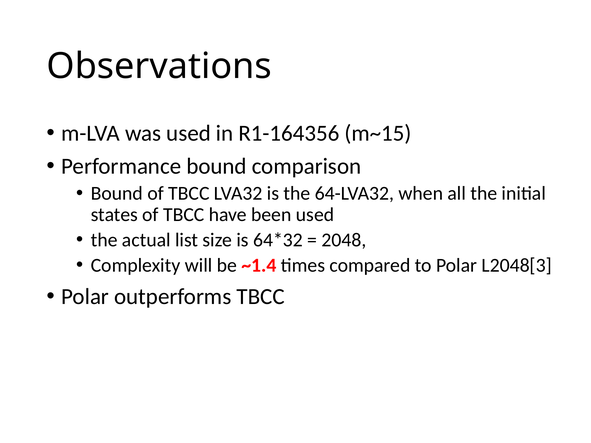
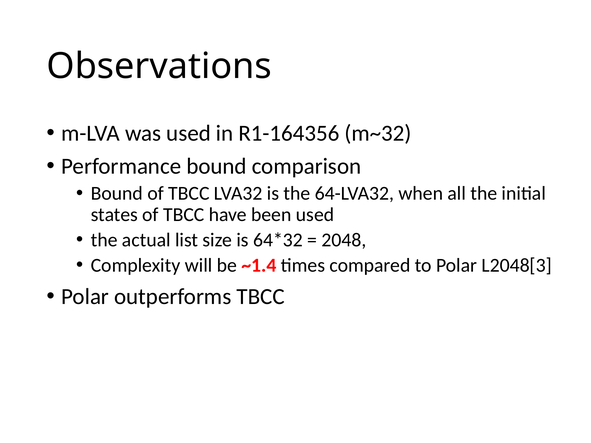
m~15: m~15 -> m~32
